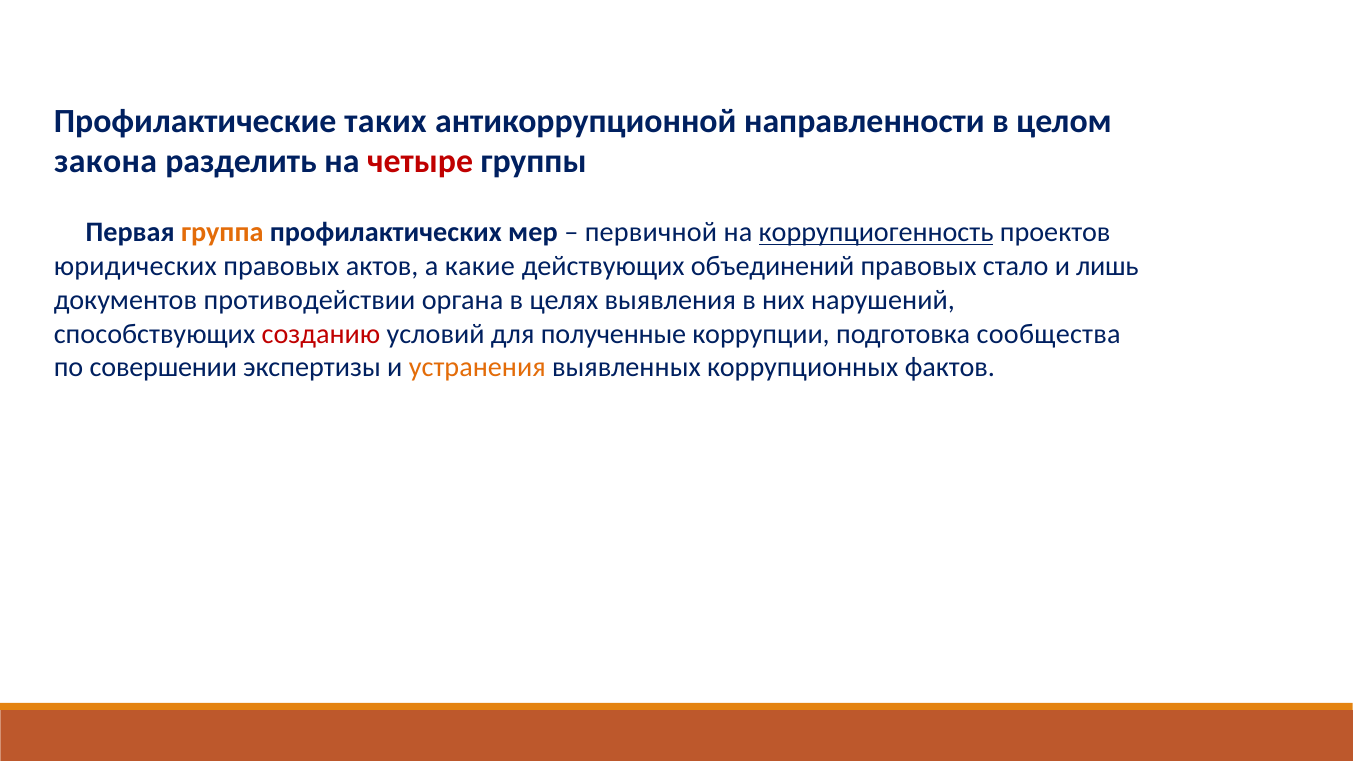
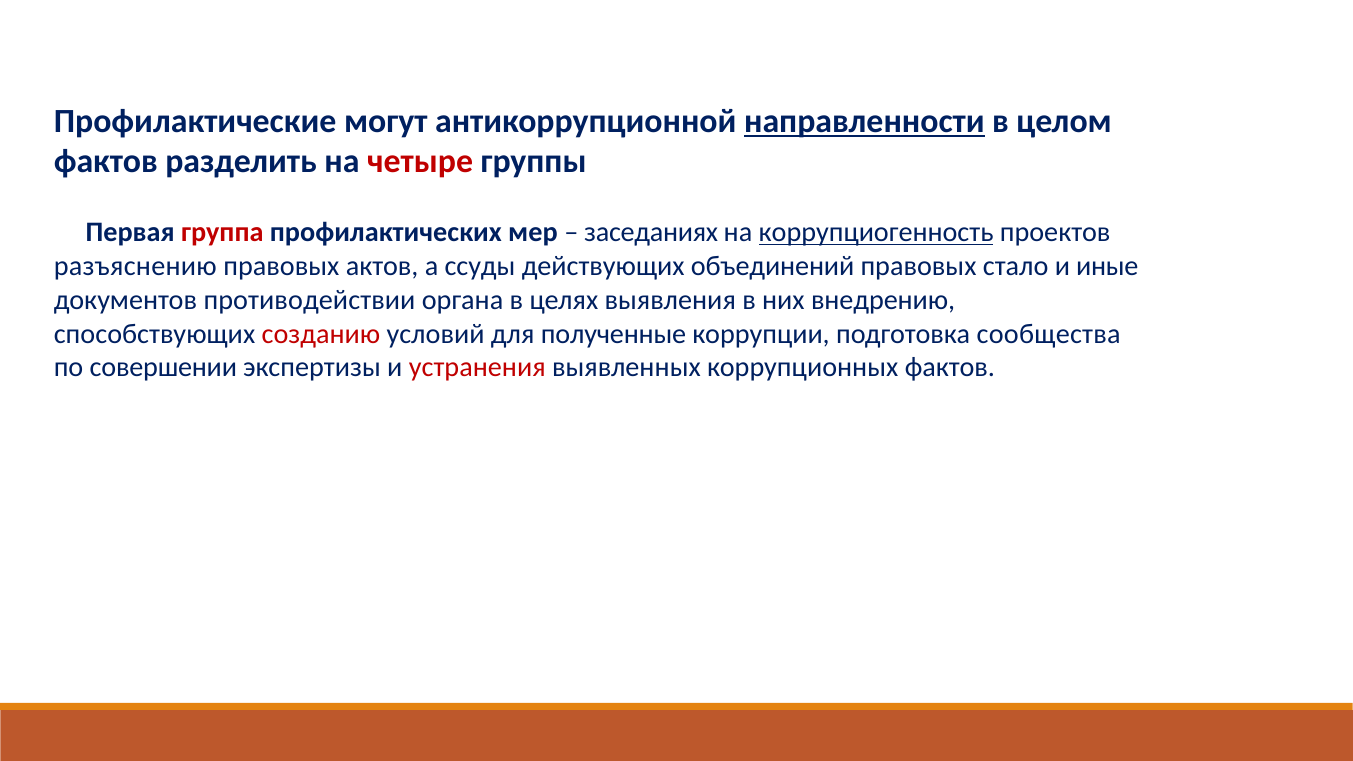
таких: таких -> могут
направленности underline: none -> present
закона at (106, 162): закона -> фактов
группа colour: orange -> red
первичной: первичной -> заседаниях
юридических: юридических -> разъяснению
какие: какие -> ссуды
лишь: лишь -> иные
нарушений: нарушений -> внедрению
устранения colour: orange -> red
